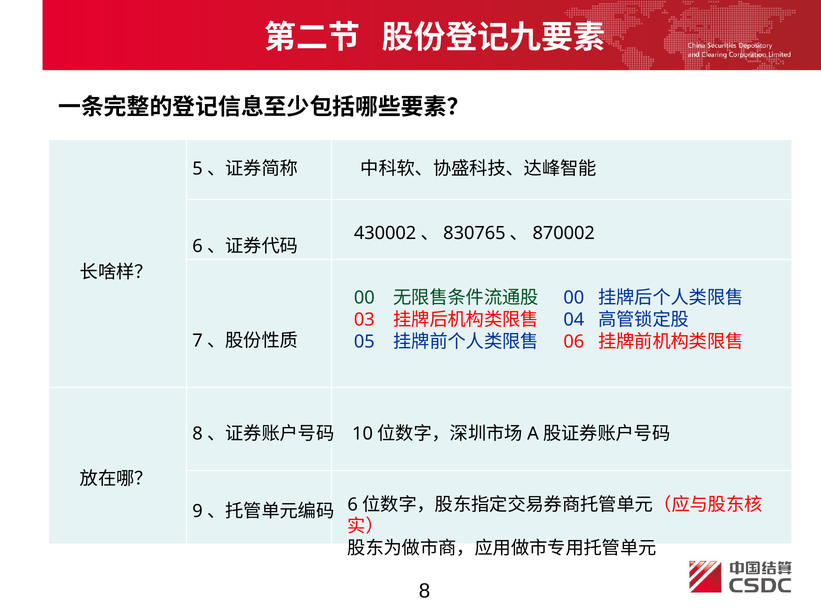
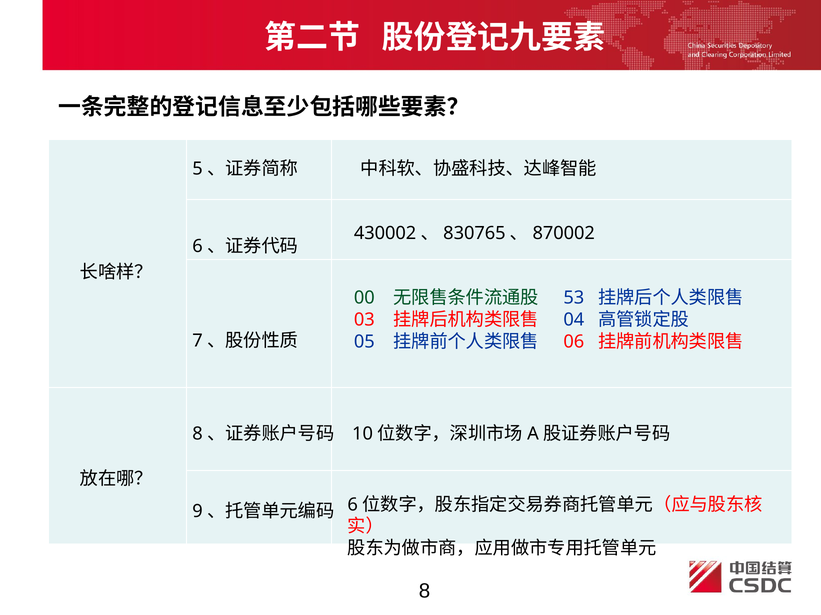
00 at (574, 298): 00 -> 53
